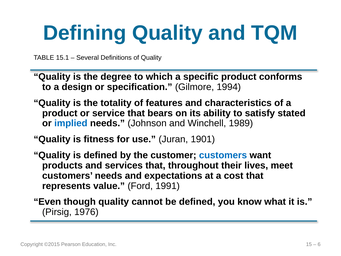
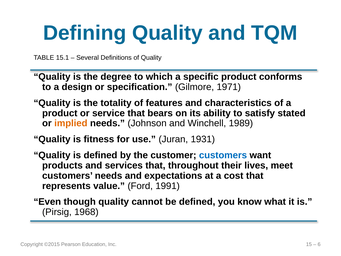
1994: 1994 -> 1971
implied colour: blue -> orange
1901: 1901 -> 1931
1976: 1976 -> 1968
